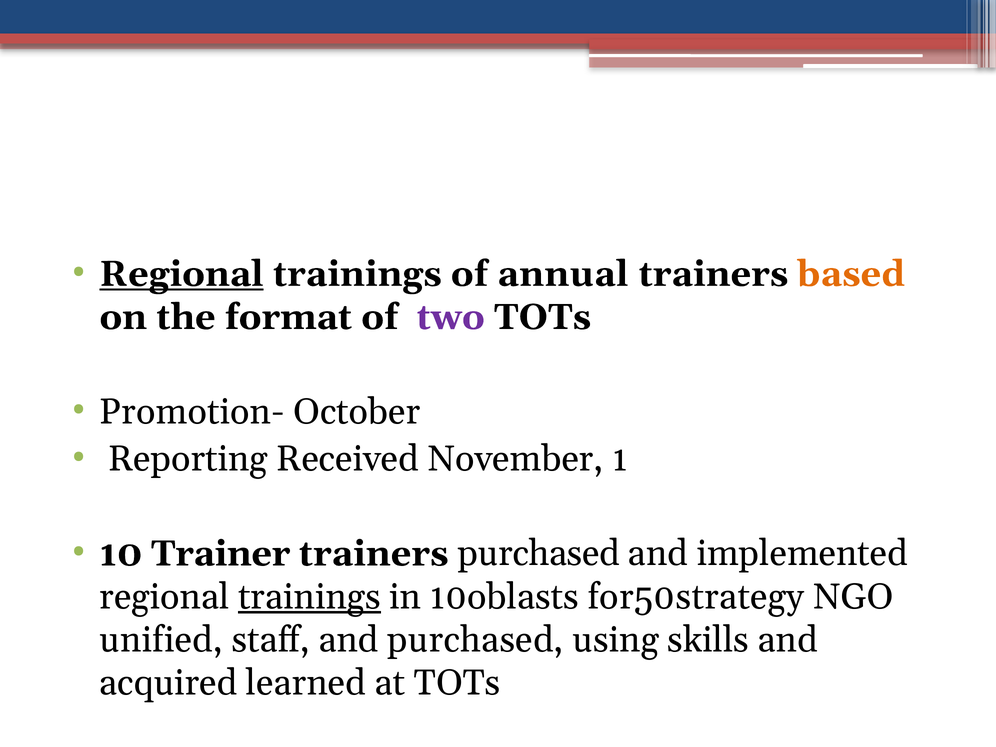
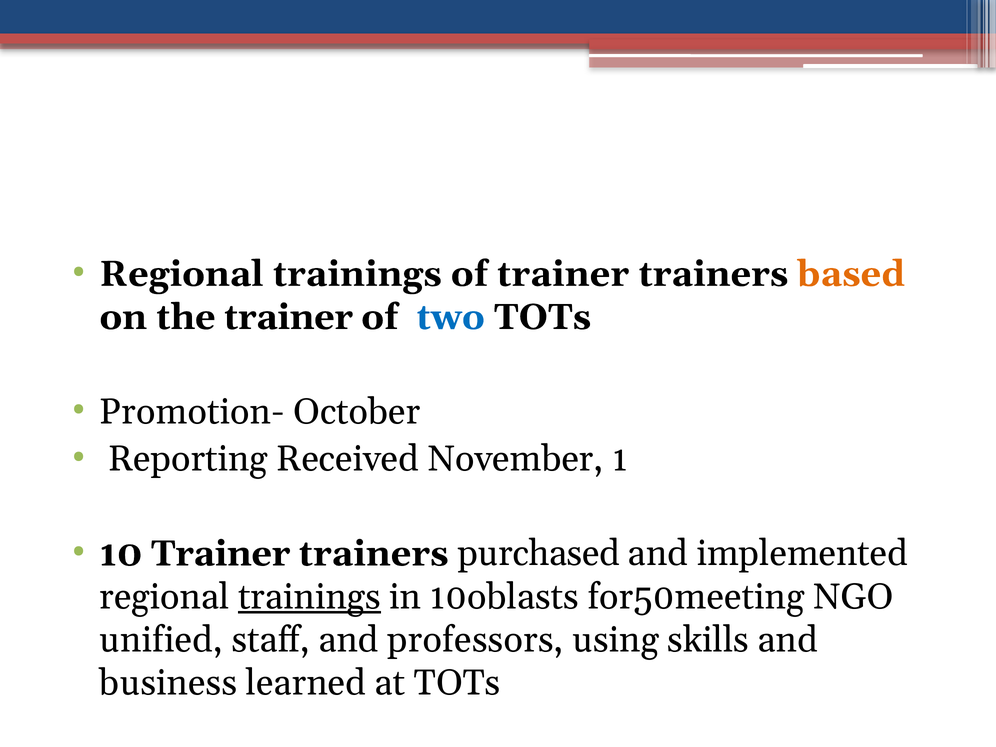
Regional at (182, 274) underline: present -> none
of annual: annual -> trainer
the format: format -> trainer
two colour: purple -> blue
for50strategy: for50strategy -> for50meeting
and purchased: purchased -> professors
acquired: acquired -> business
